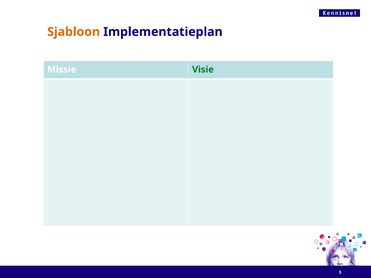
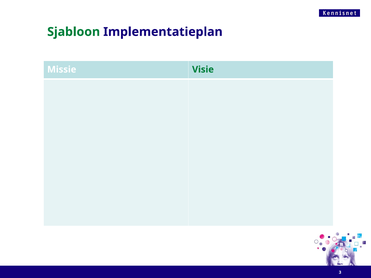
Sjabloon colour: orange -> green
